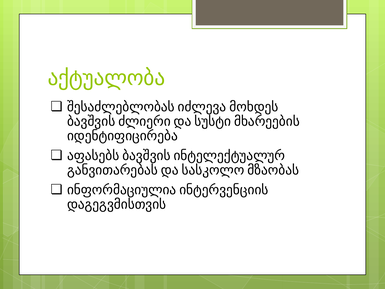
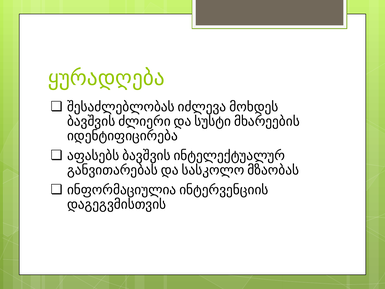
აქტუალობა: აქტუალობა -> ყურადღება
